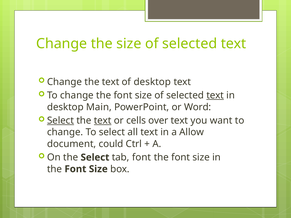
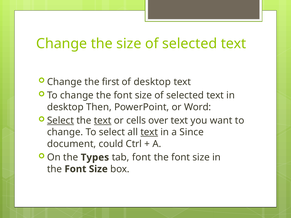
Change the text: text -> first
text at (215, 95) underline: present -> none
Main: Main -> Then
text at (149, 132) underline: none -> present
Allow: Allow -> Since
the Select: Select -> Types
